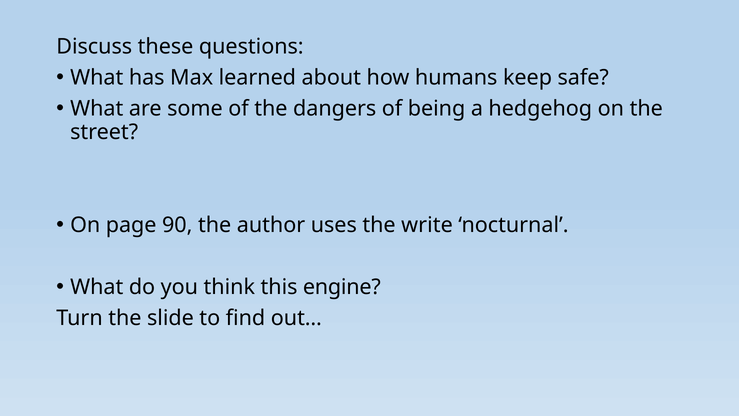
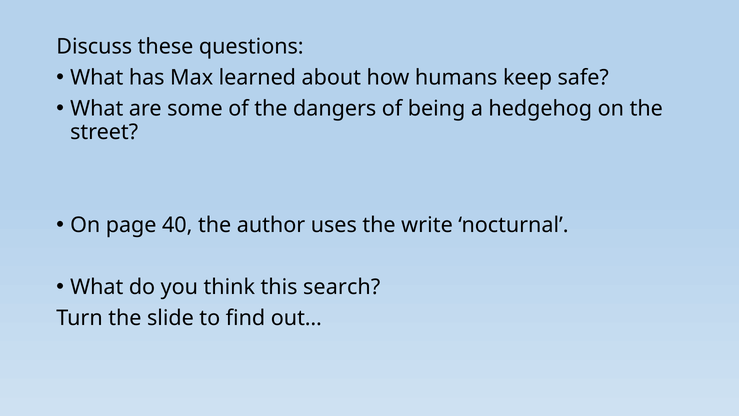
90: 90 -> 40
engine: engine -> search
